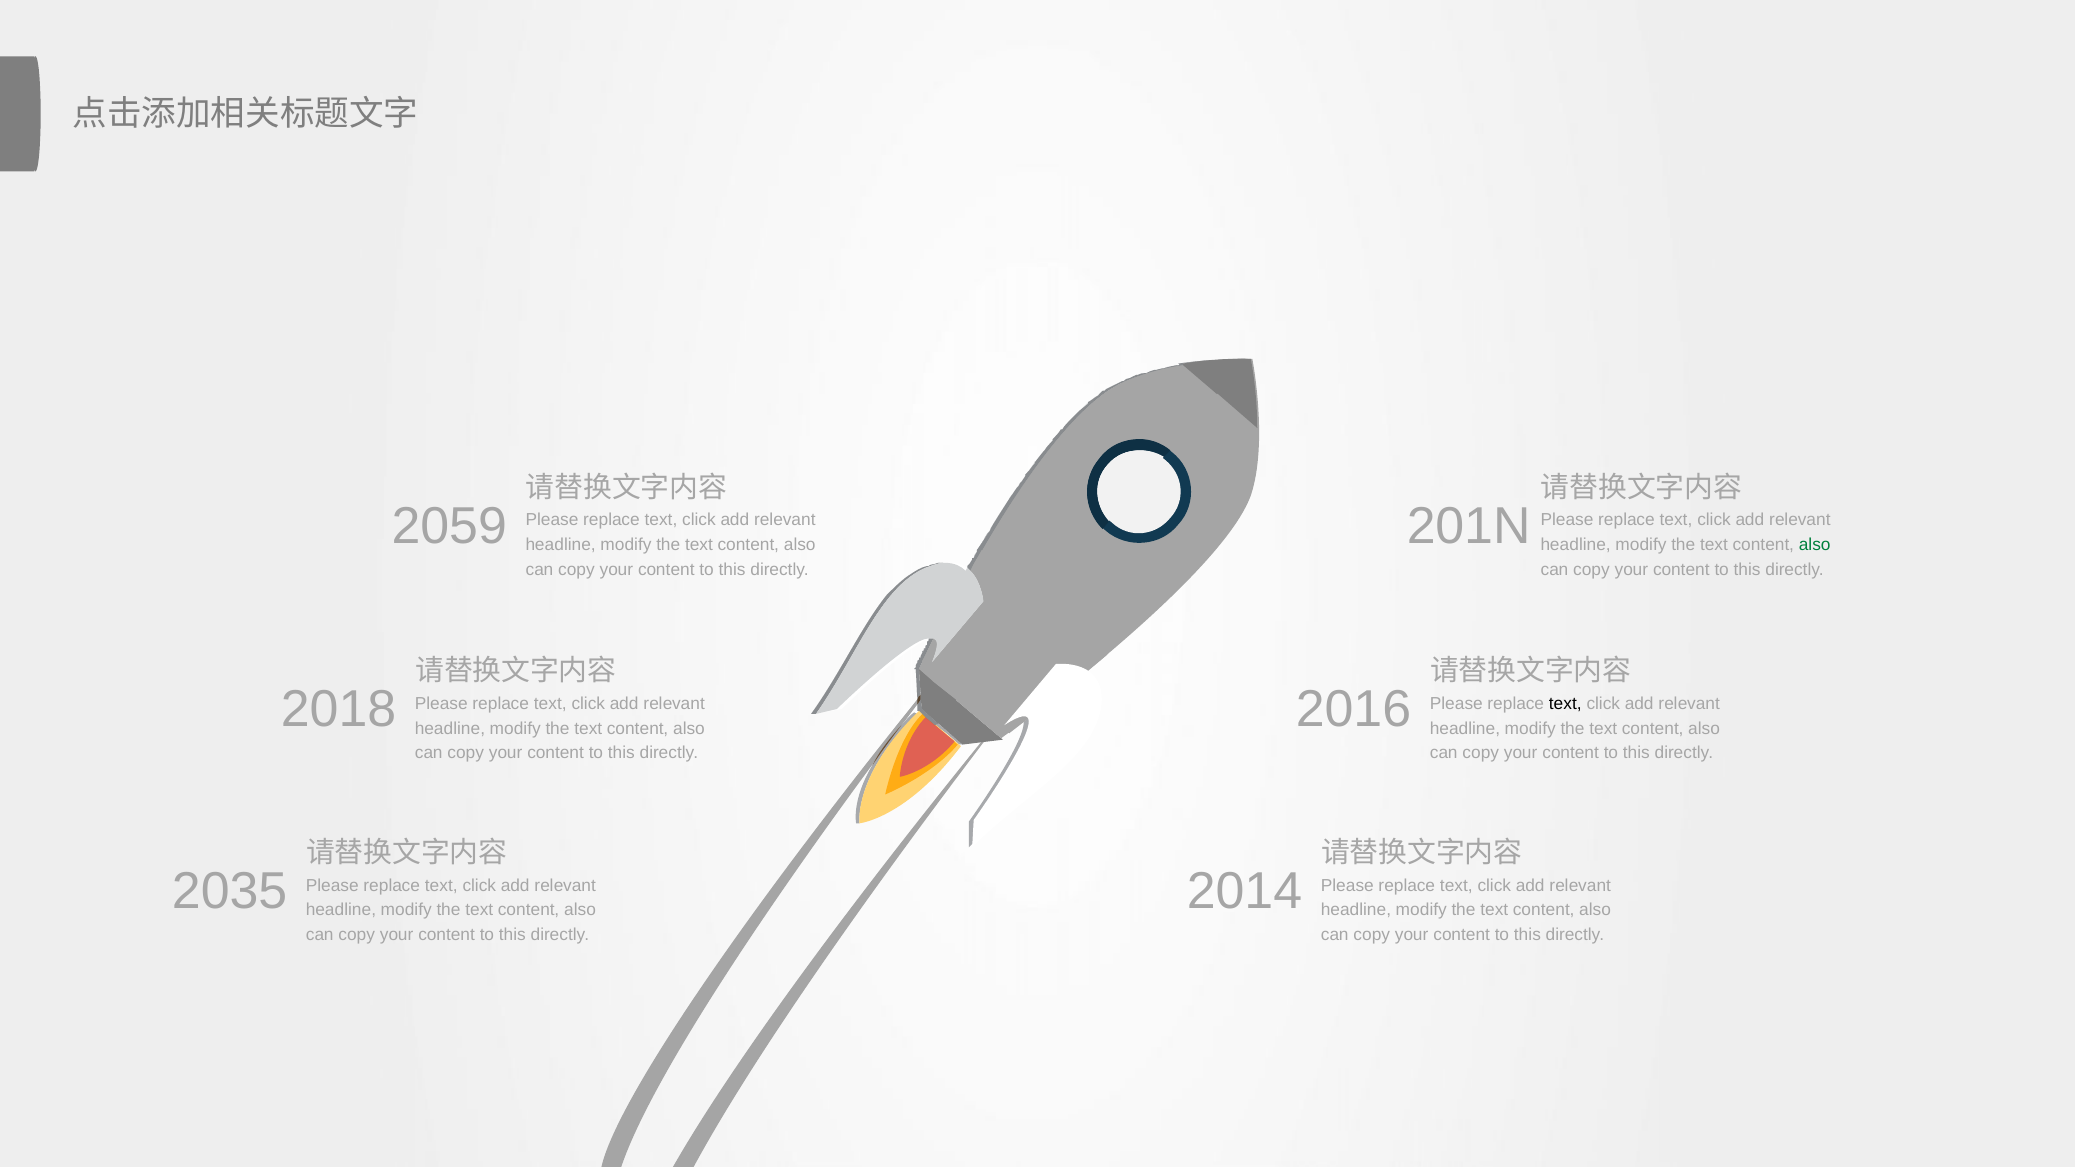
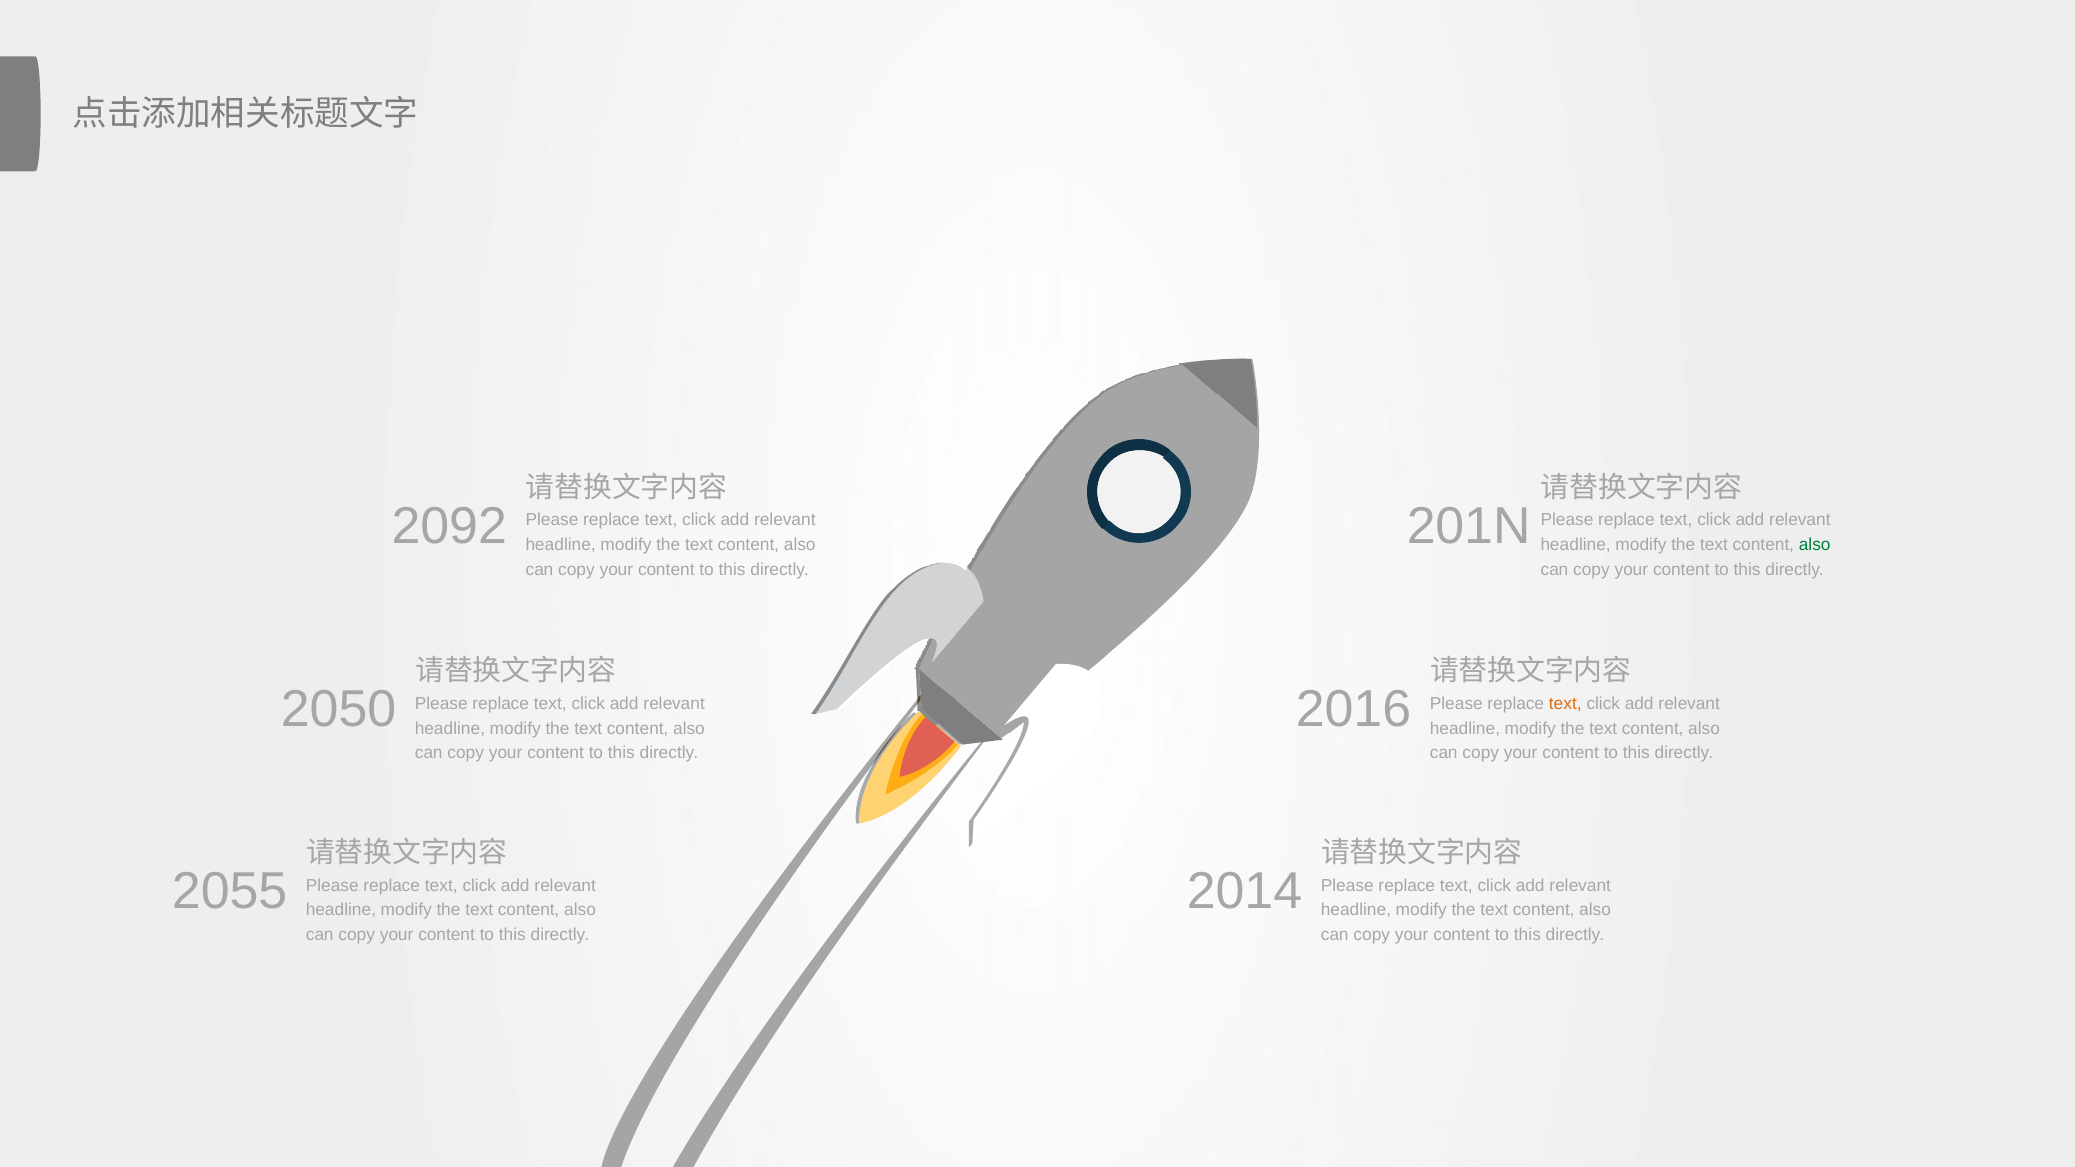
2059: 2059 -> 2092
2018: 2018 -> 2050
text at (1565, 704) colour: black -> orange
2035: 2035 -> 2055
